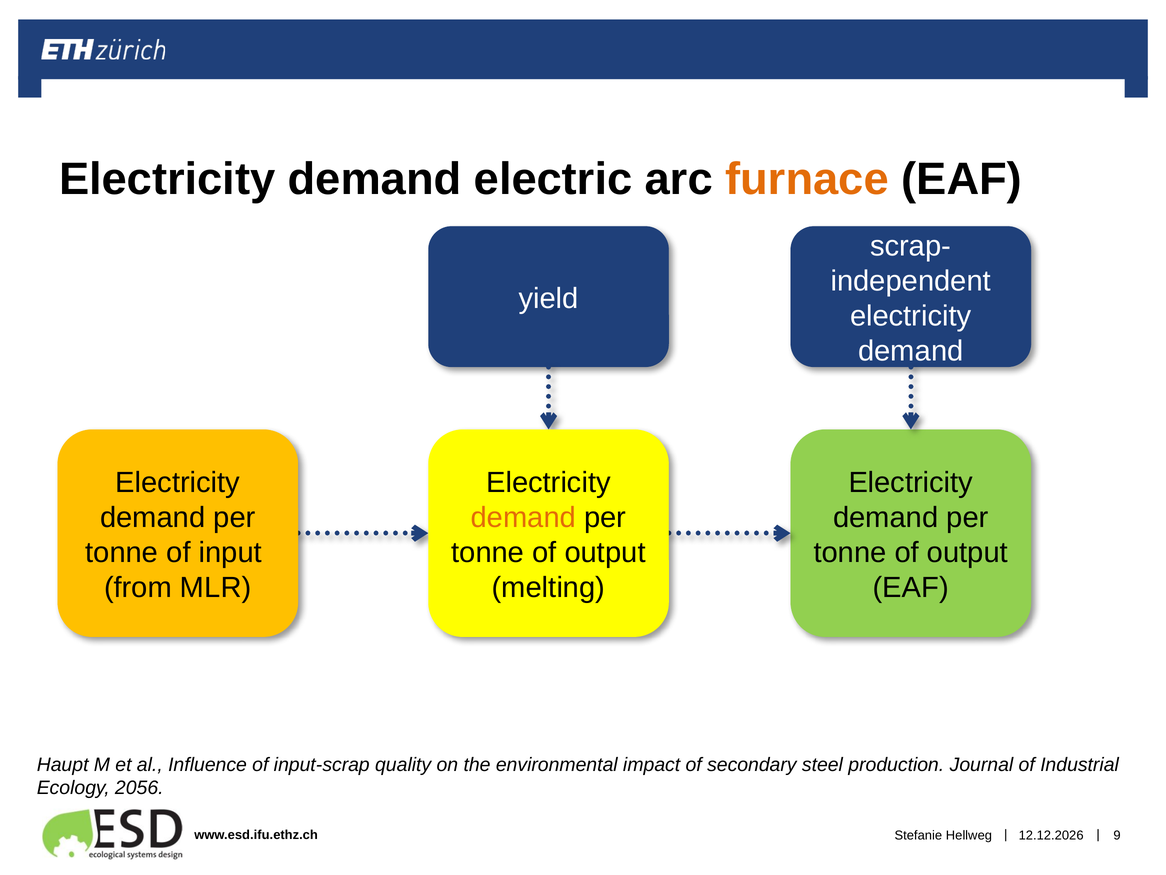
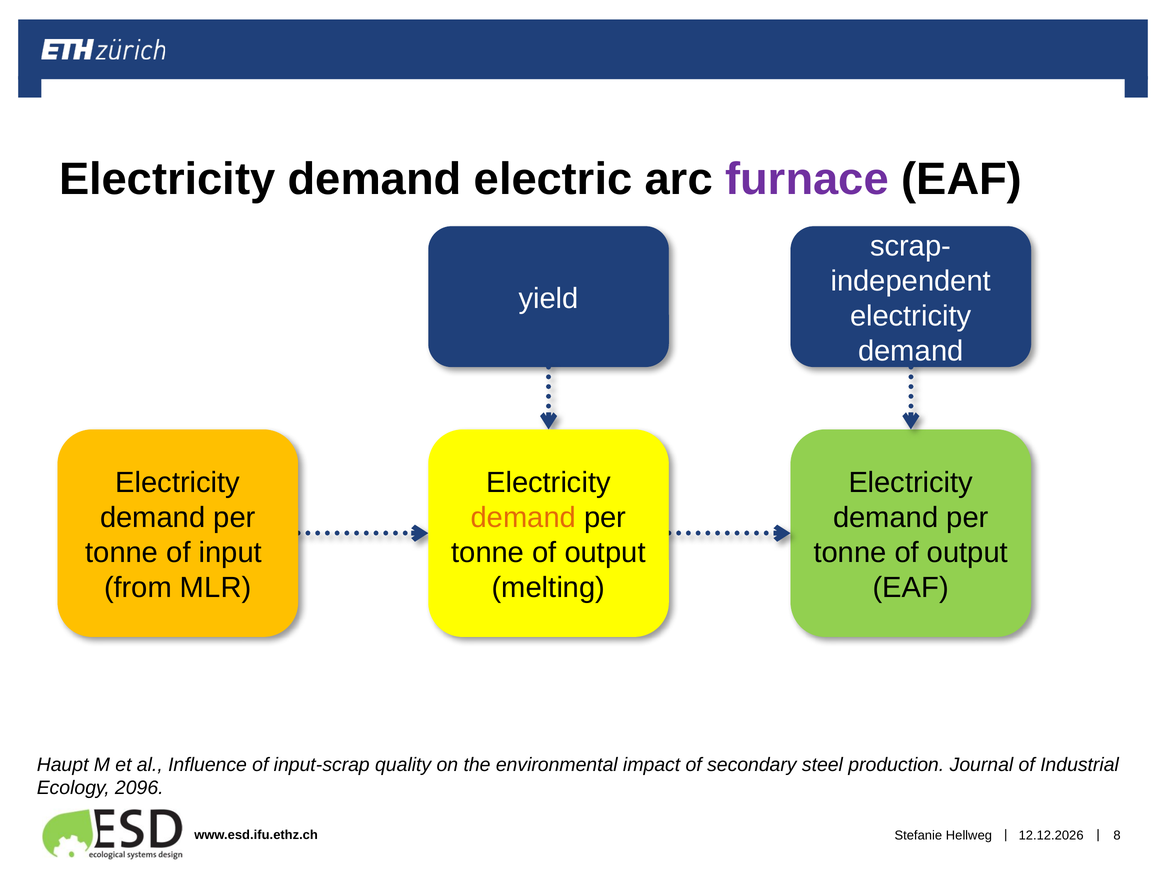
furnace colour: orange -> purple
2056: 2056 -> 2096
9: 9 -> 8
